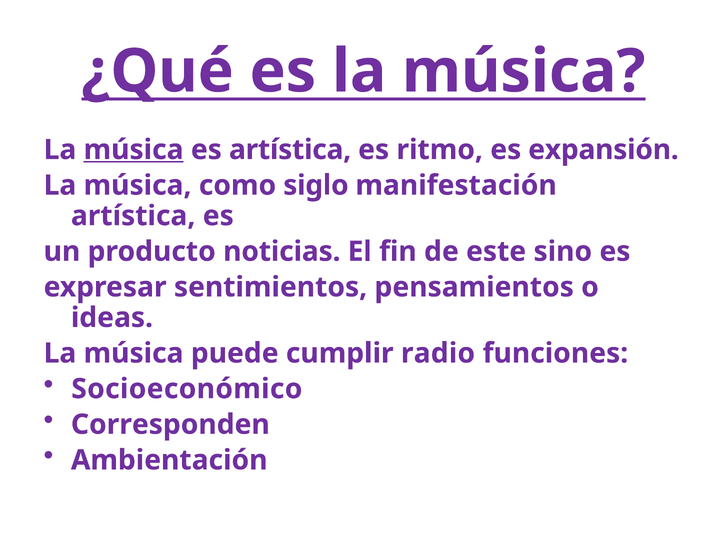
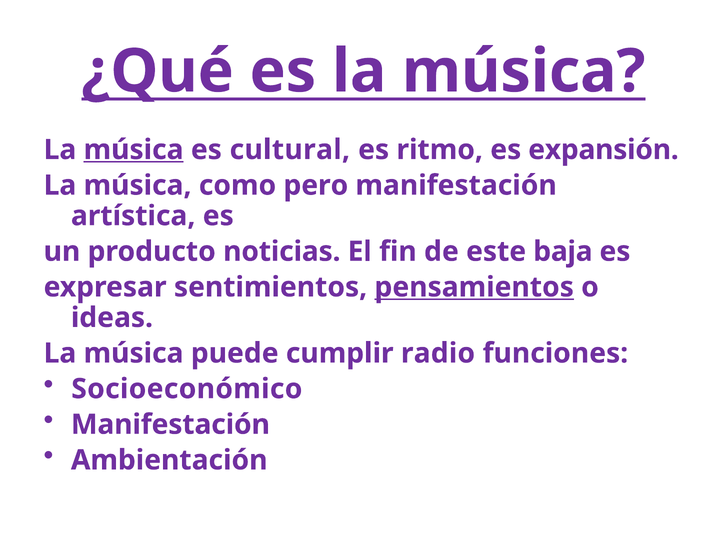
es artística: artística -> cultural
siglo: siglo -> pero
sino: sino -> baja
pensamientos underline: none -> present
Corresponden at (170, 425): Corresponden -> Manifestación
